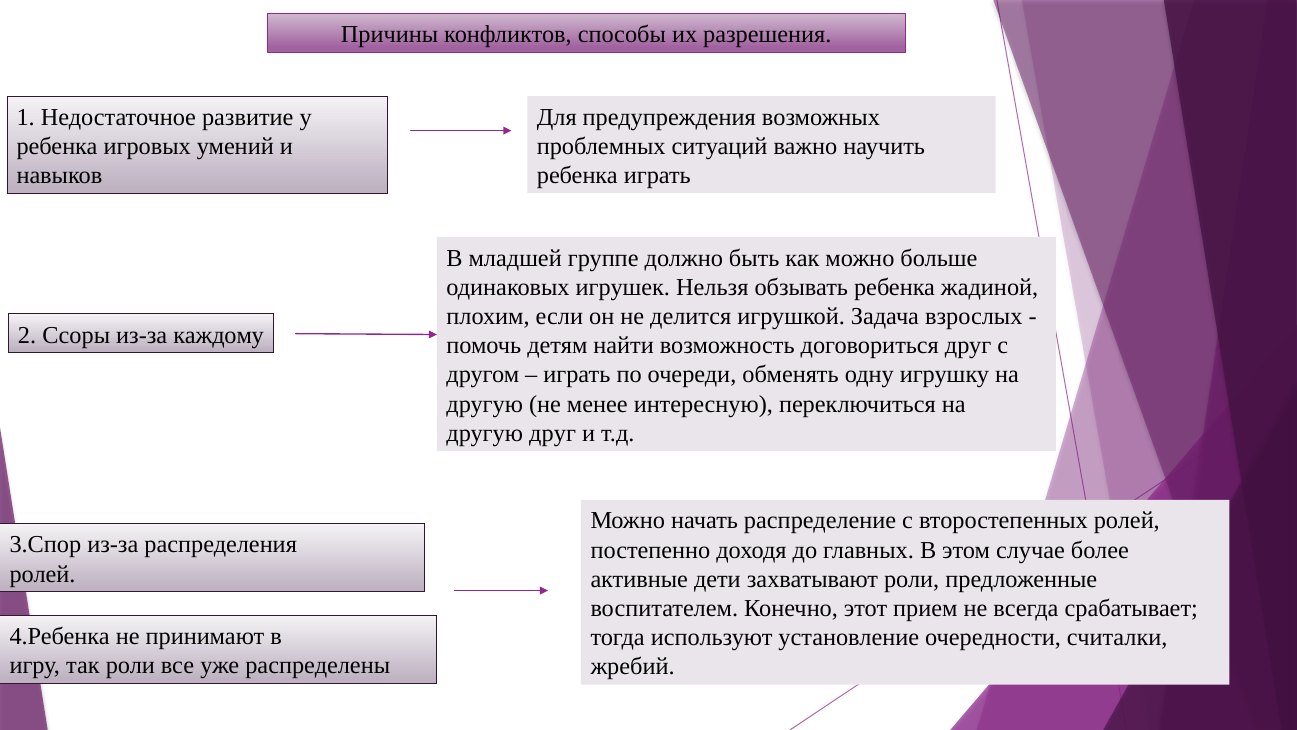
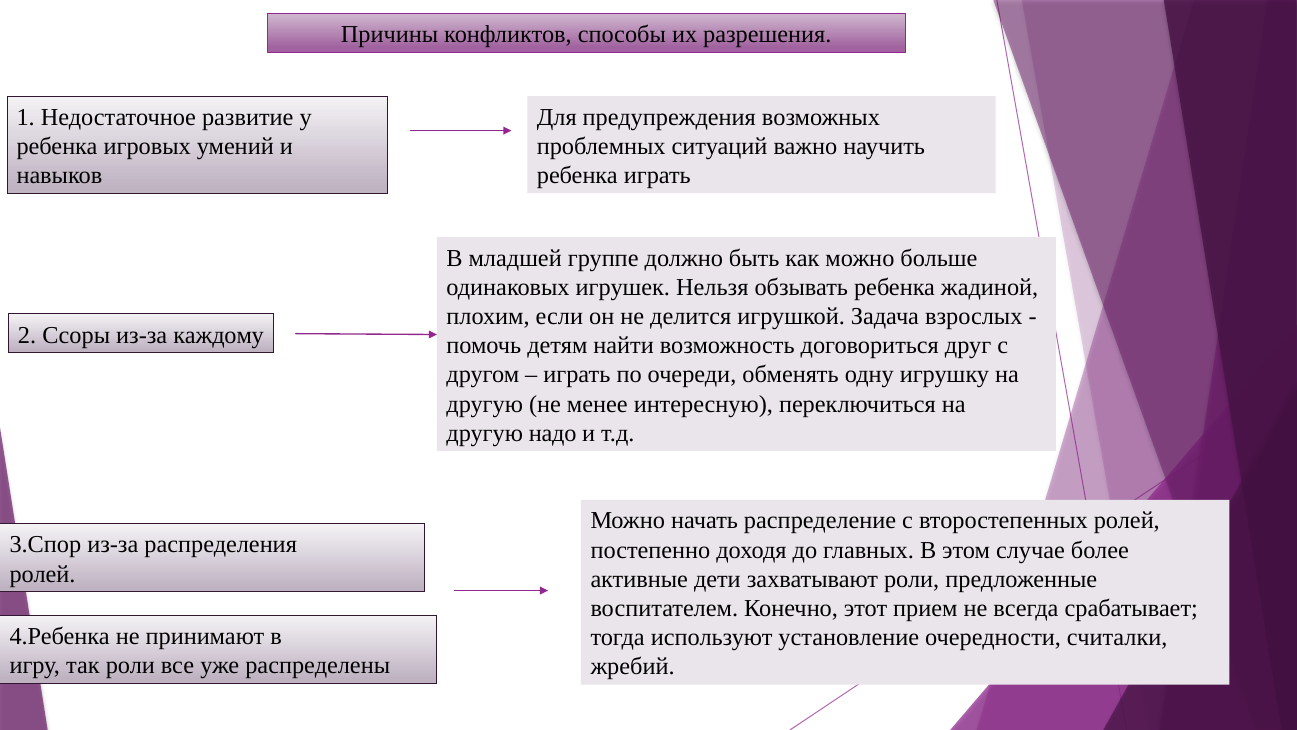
другую друг: друг -> надо
